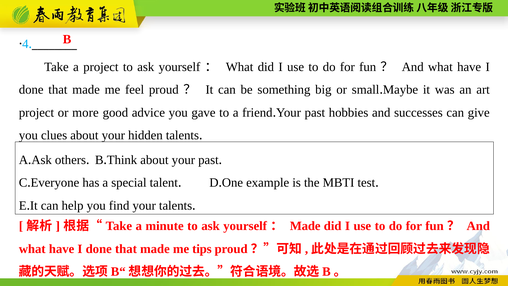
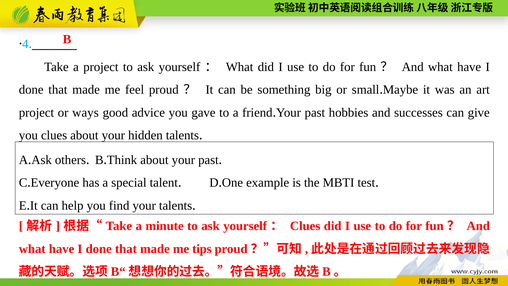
more: more -> ways
Made at (305, 226): Made -> Clues
